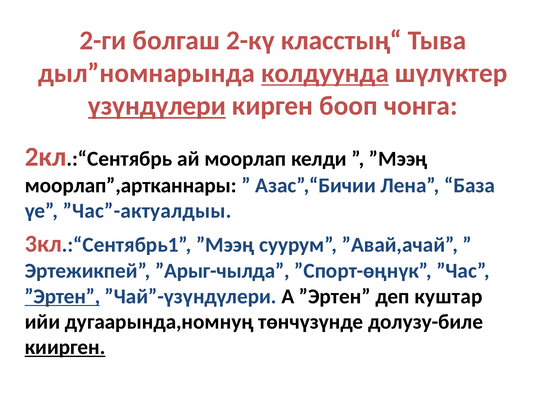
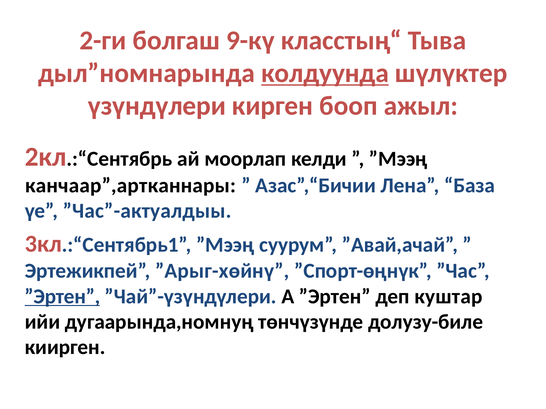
2-кү: 2-кү -> 9-кү
үзүндүлери underline: present -> none
чонга: чонга -> ажыл
моорлап”,артканнары: моорлап”,артканнары -> канчаар”,артканнары
”Арыг-чылда: ”Арыг-чылда -> ”Арыг-хөйнү
киирген underline: present -> none
